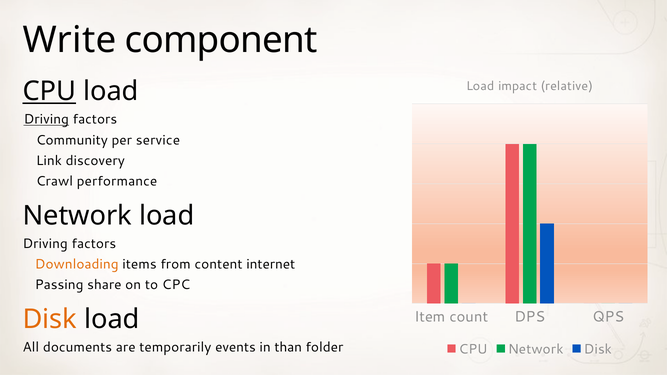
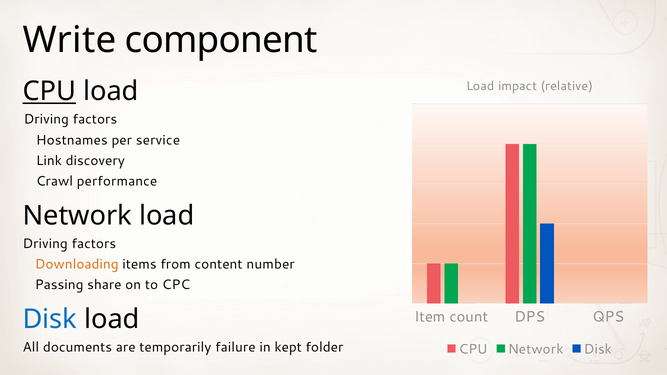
Driving at (46, 119) underline: present -> none
Community: Community -> Hostnames
internet: internet -> number
Disk at (50, 319) colour: orange -> blue
events: events -> failure
than: than -> kept
